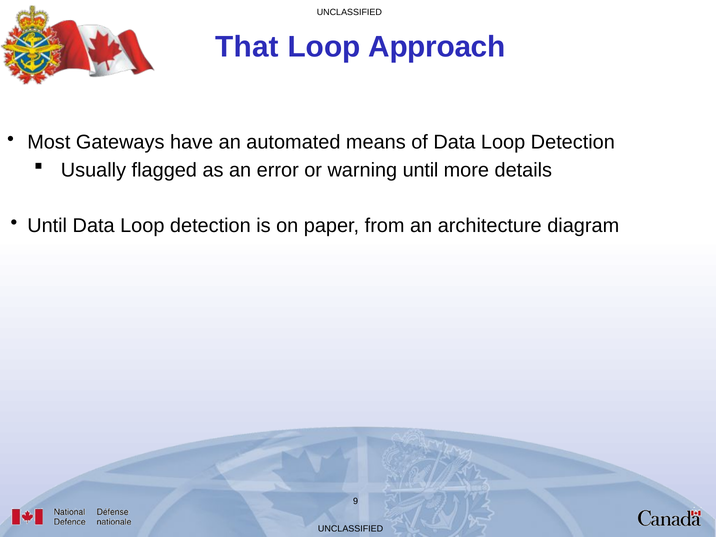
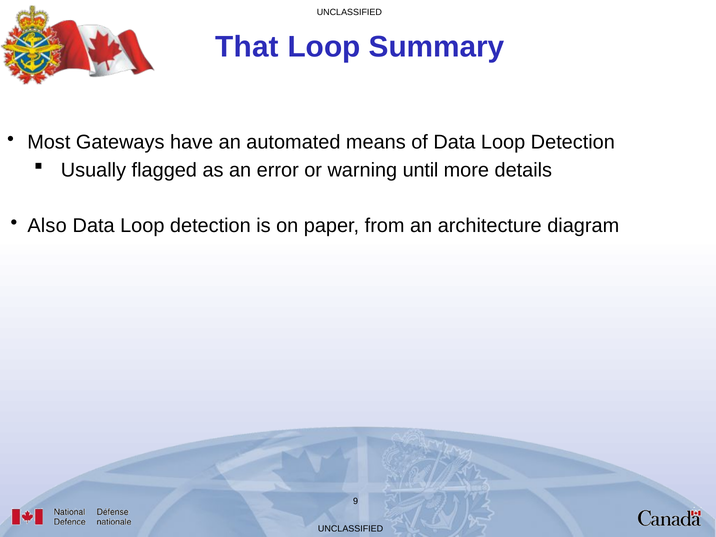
Approach: Approach -> Summary
Until at (47, 226): Until -> Also
